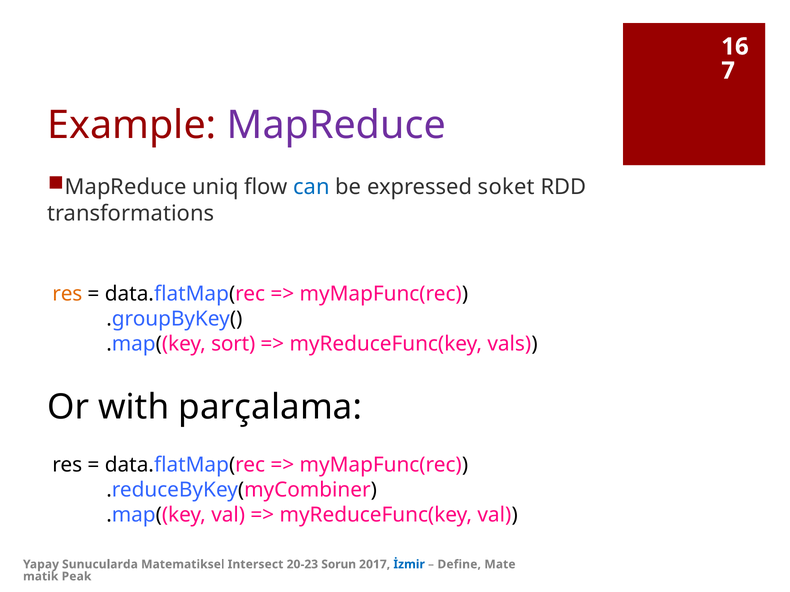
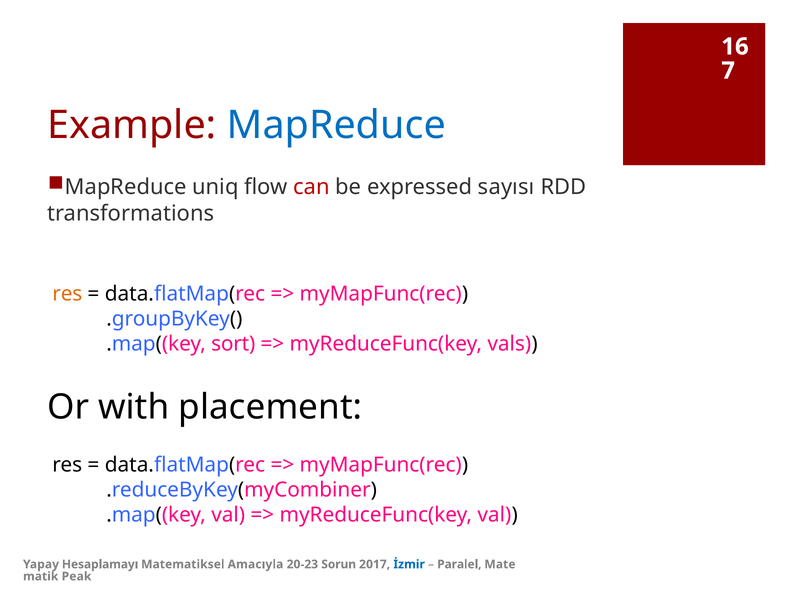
MapReduce at (336, 126) colour: purple -> blue
can colour: blue -> red
soket: soket -> sayısı
parçalama: parçalama -> placement
Sunucularda: Sunucularda -> Hesaplamayı
Intersect: Intersect -> Amacıyla
Define: Define -> Paralel
